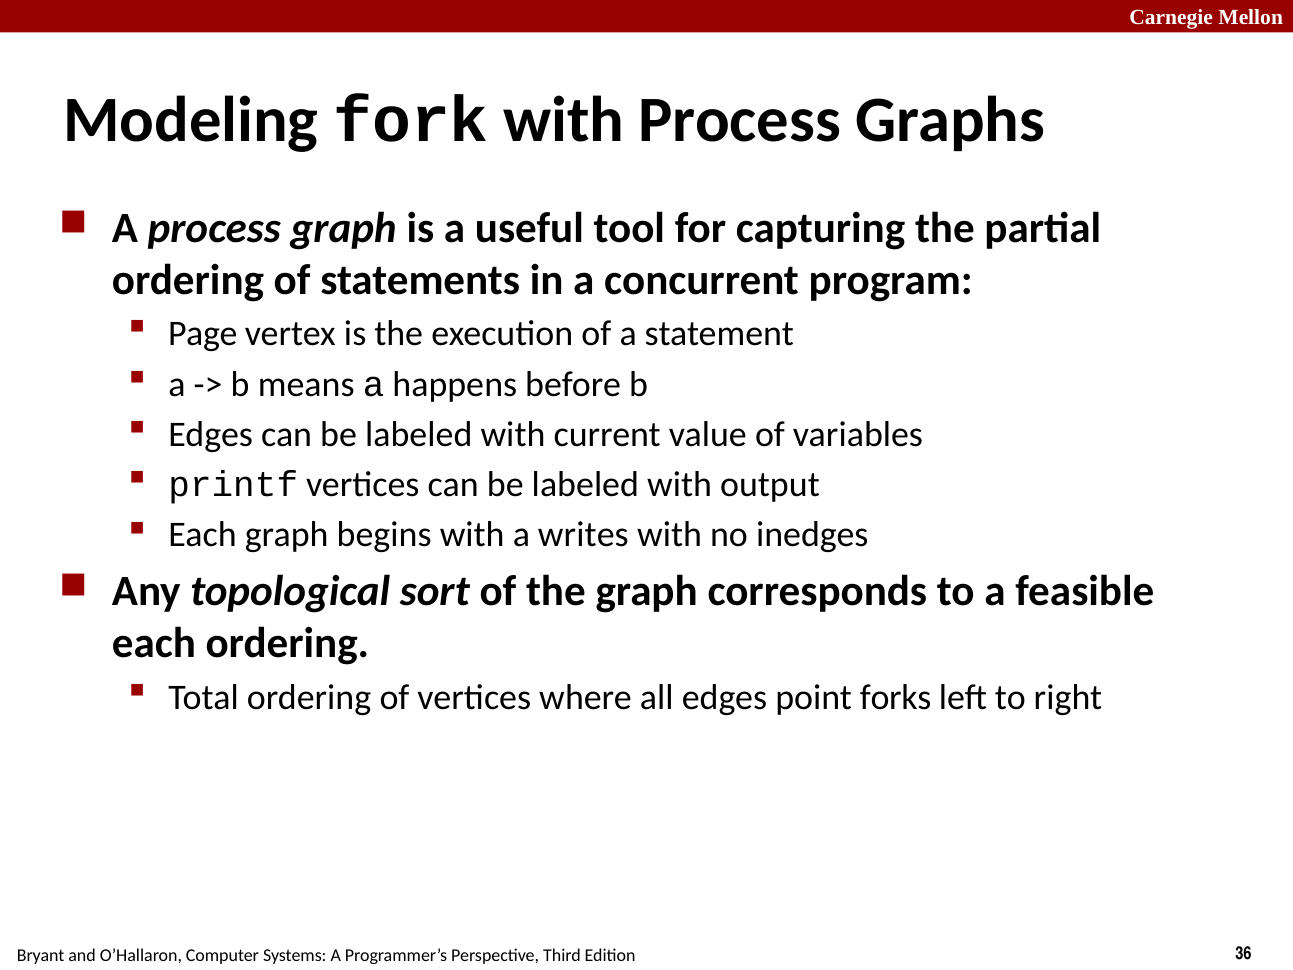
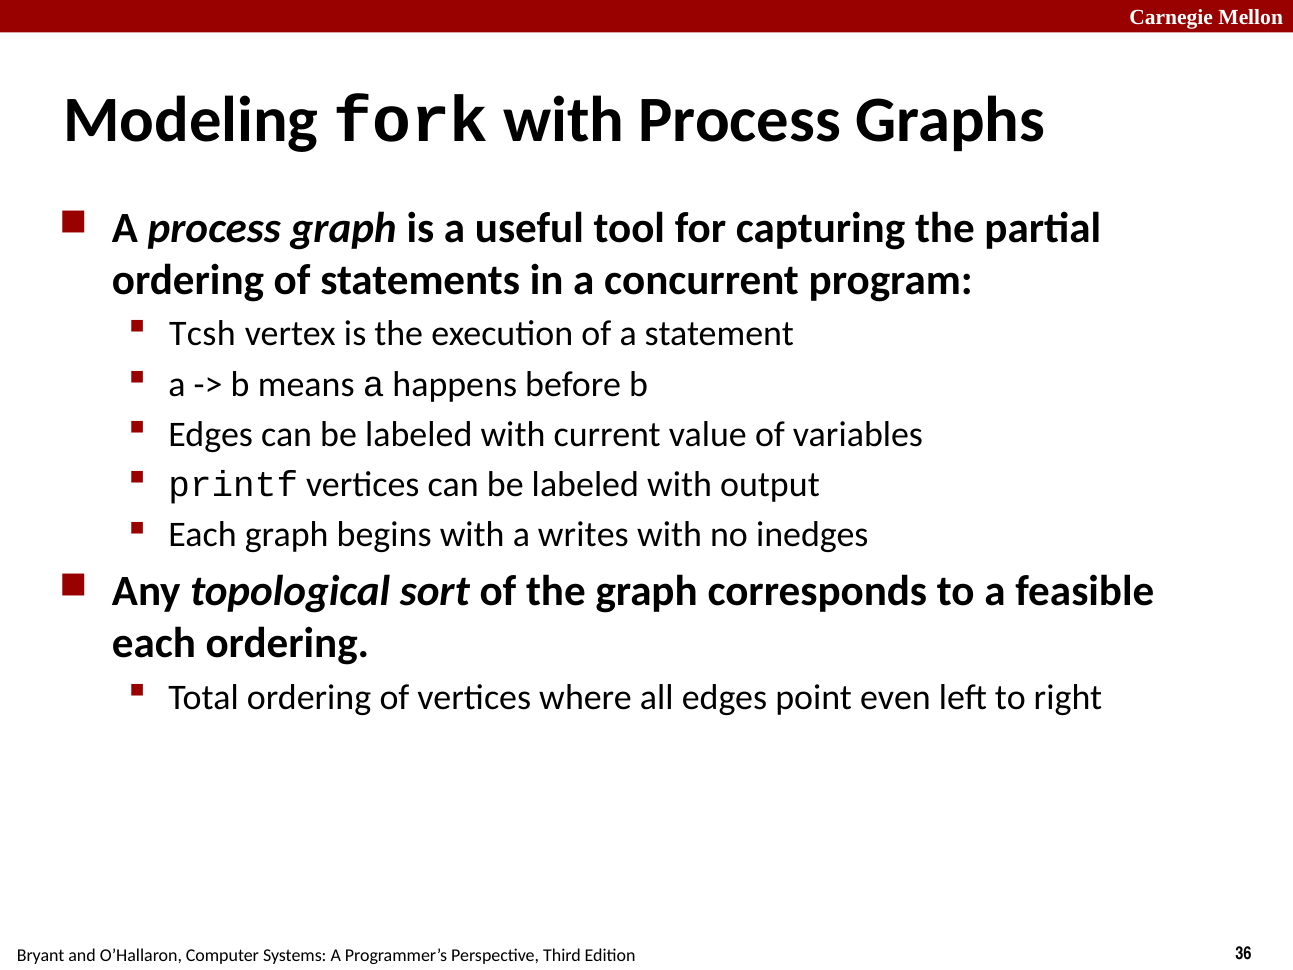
Page: Page -> Tcsh
forks: forks -> even
